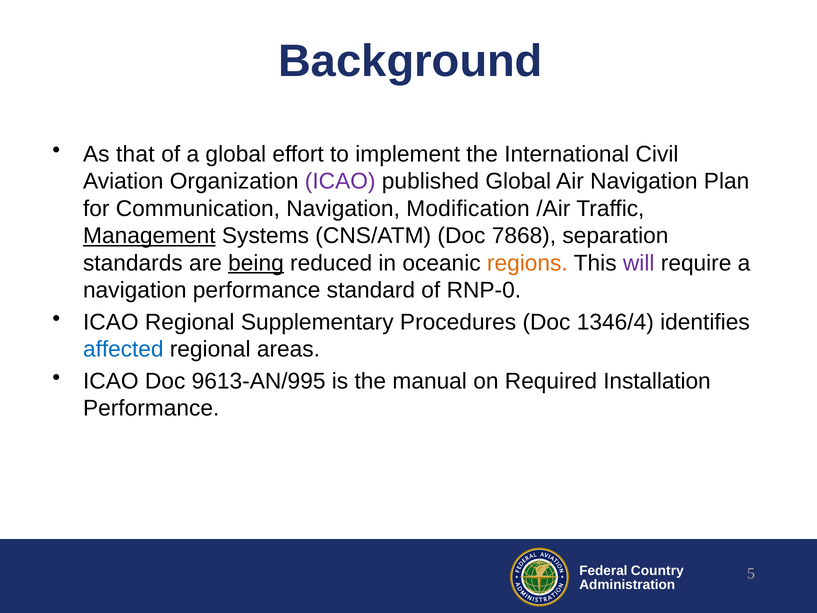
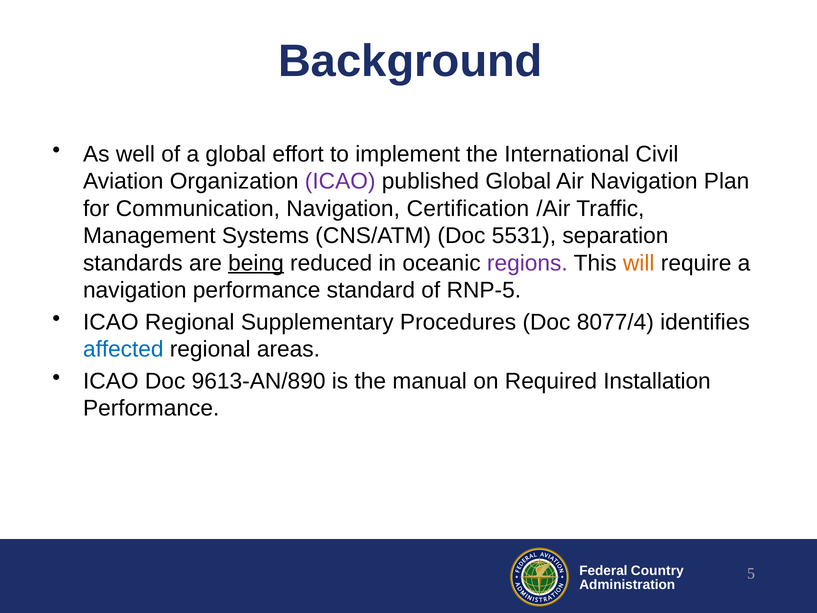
that: that -> well
Modification: Modification -> Certification
Management underline: present -> none
7868: 7868 -> 5531
regions colour: orange -> purple
will colour: purple -> orange
RNP-0: RNP-0 -> RNP-5
1346/4: 1346/4 -> 8077/4
9613-AN/995: 9613-AN/995 -> 9613-AN/890
